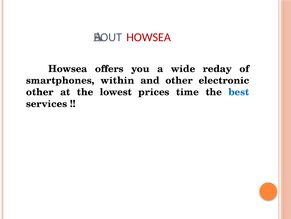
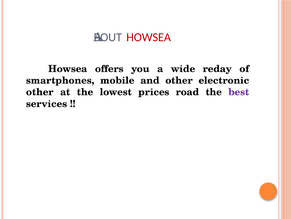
within: within -> mobile
time: time -> road
best colour: blue -> purple
